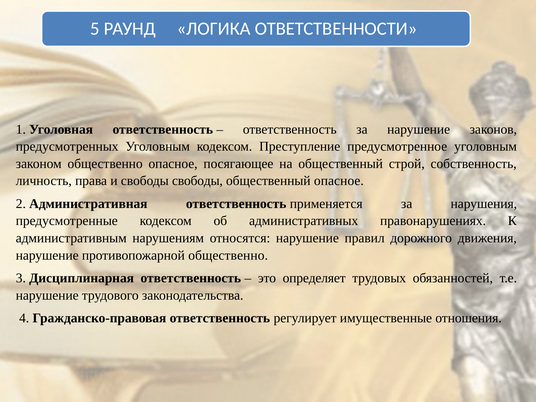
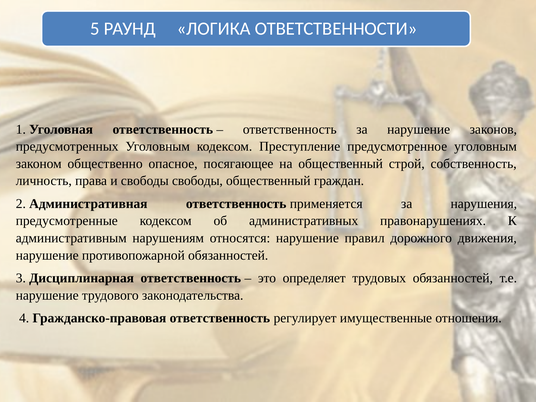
общественный опасное: опасное -> граждан
противопожарной общественно: общественно -> обязанностей
